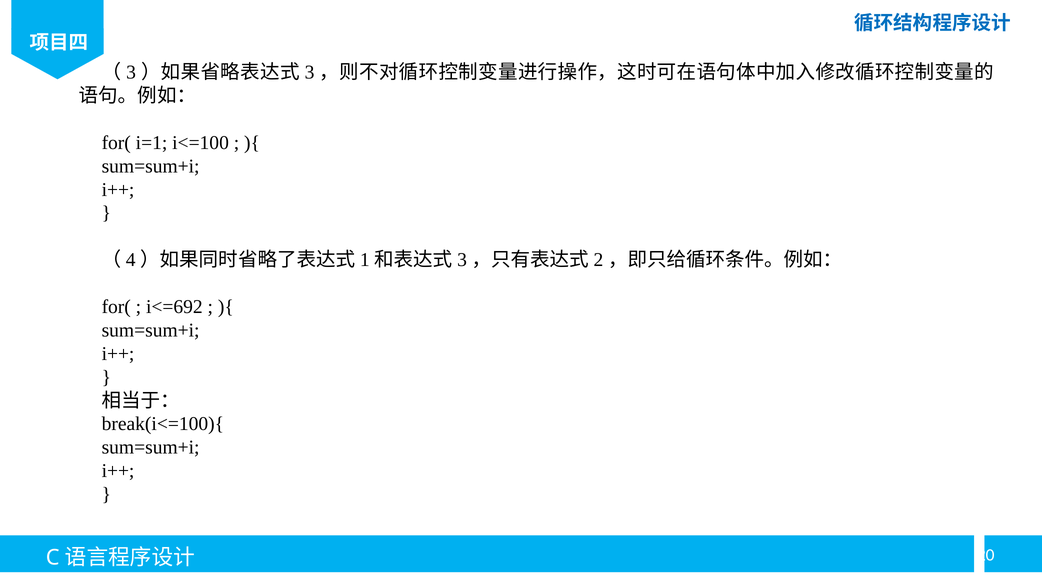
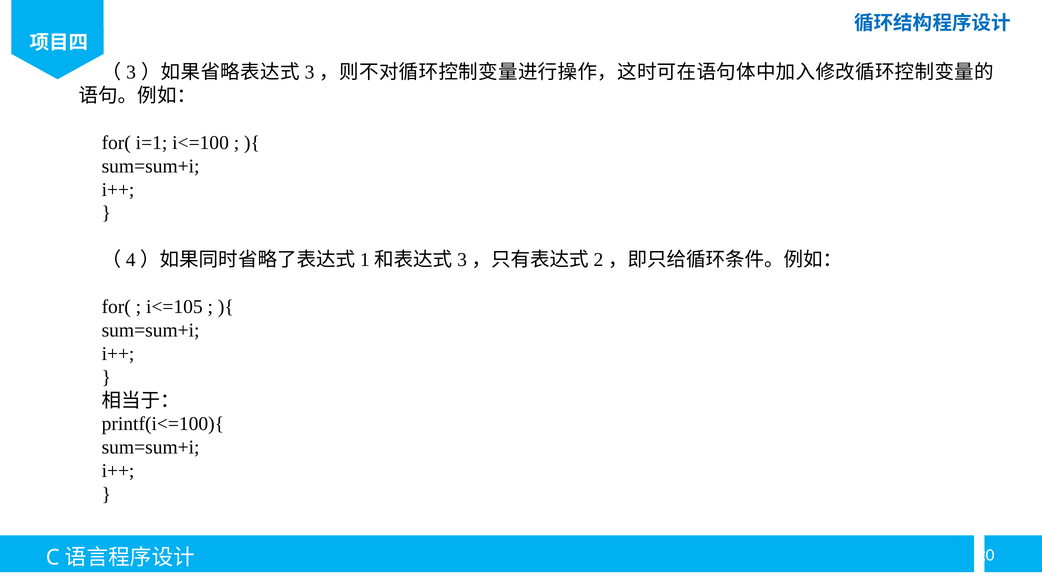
i<=692: i<=692 -> i<=105
break(i<=100){: break(i<=100){ -> printf(i<=100){
